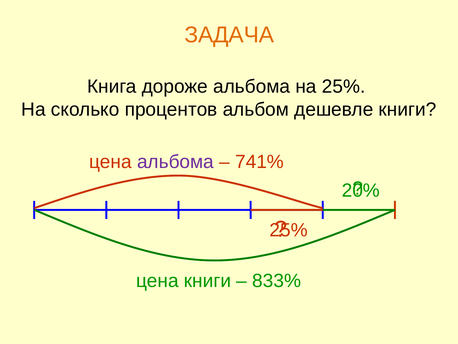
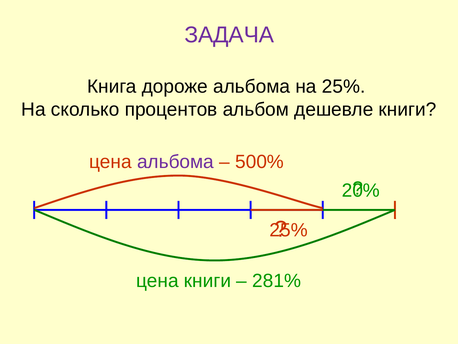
ЗАДАЧА colour: orange -> purple
741%: 741% -> 500%
833%: 833% -> 281%
